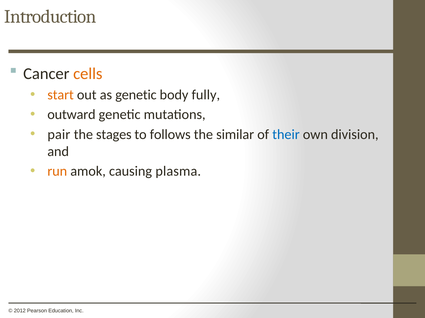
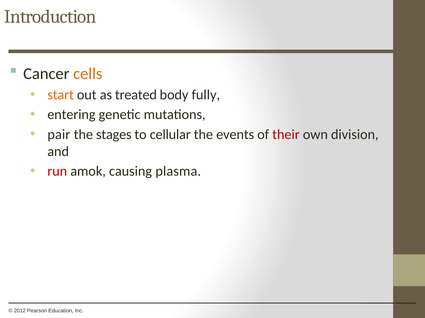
as genetic: genetic -> treated
outward: outward -> entering
follows: follows -> cellular
similar: similar -> events
their colour: blue -> red
run colour: orange -> red
